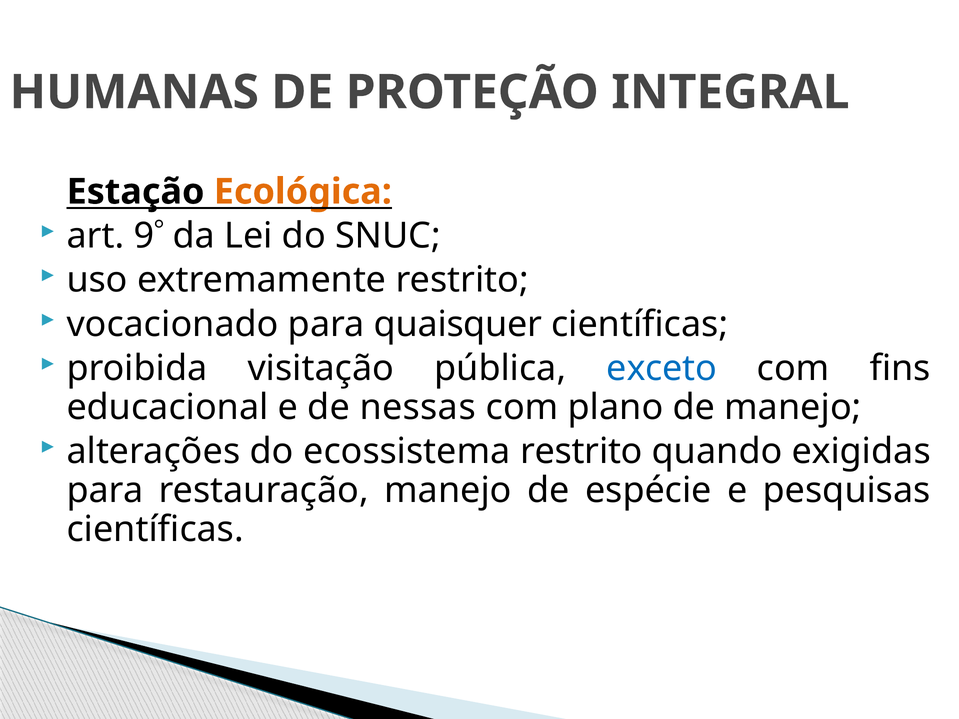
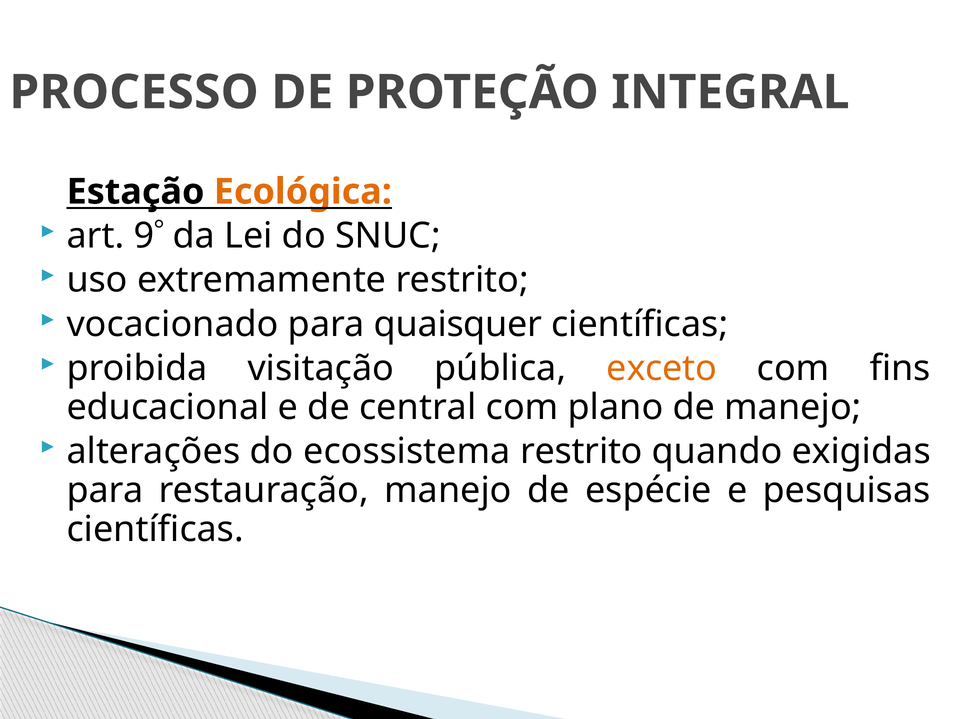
HUMANAS: HUMANAS -> PROCESSO
exceto colour: blue -> orange
nessas: nessas -> central
